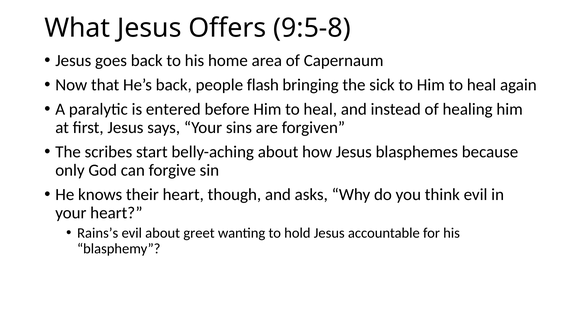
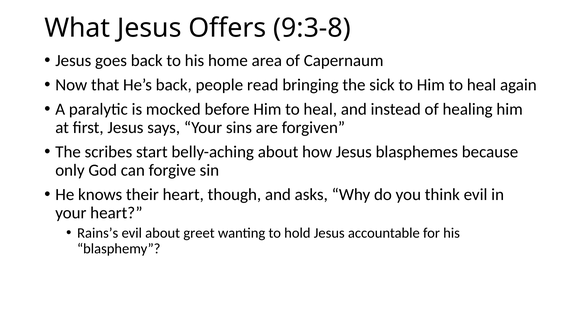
9:5-8: 9:5-8 -> 9:3-8
flash: flash -> read
entered: entered -> mocked
